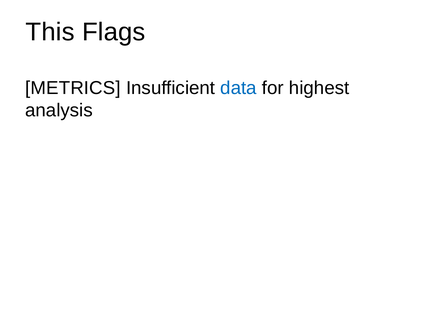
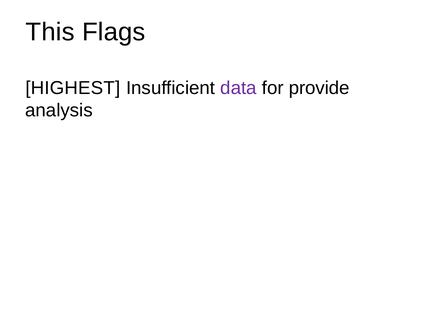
METRICS: METRICS -> HIGHEST
data colour: blue -> purple
highest: highest -> provide
